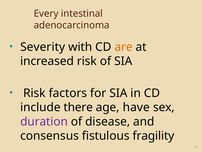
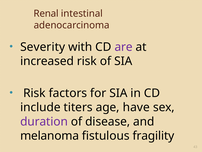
Every: Every -> Renal
are colour: orange -> purple
there: there -> titers
consensus: consensus -> melanoma
